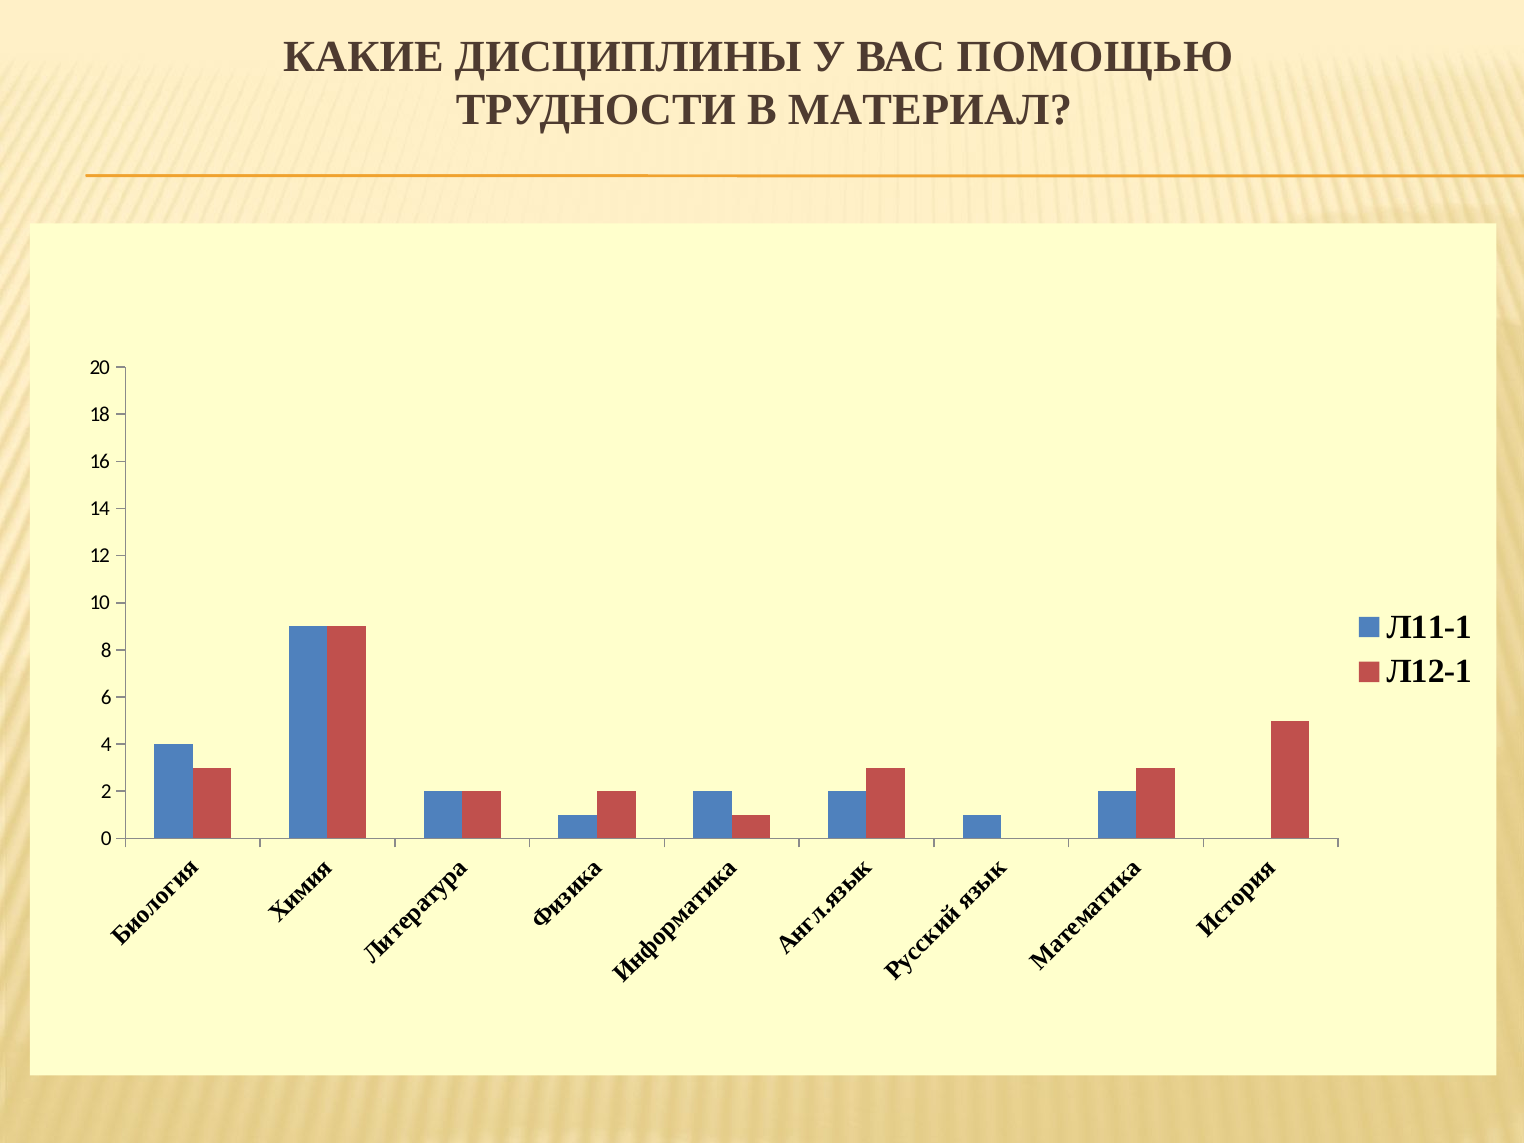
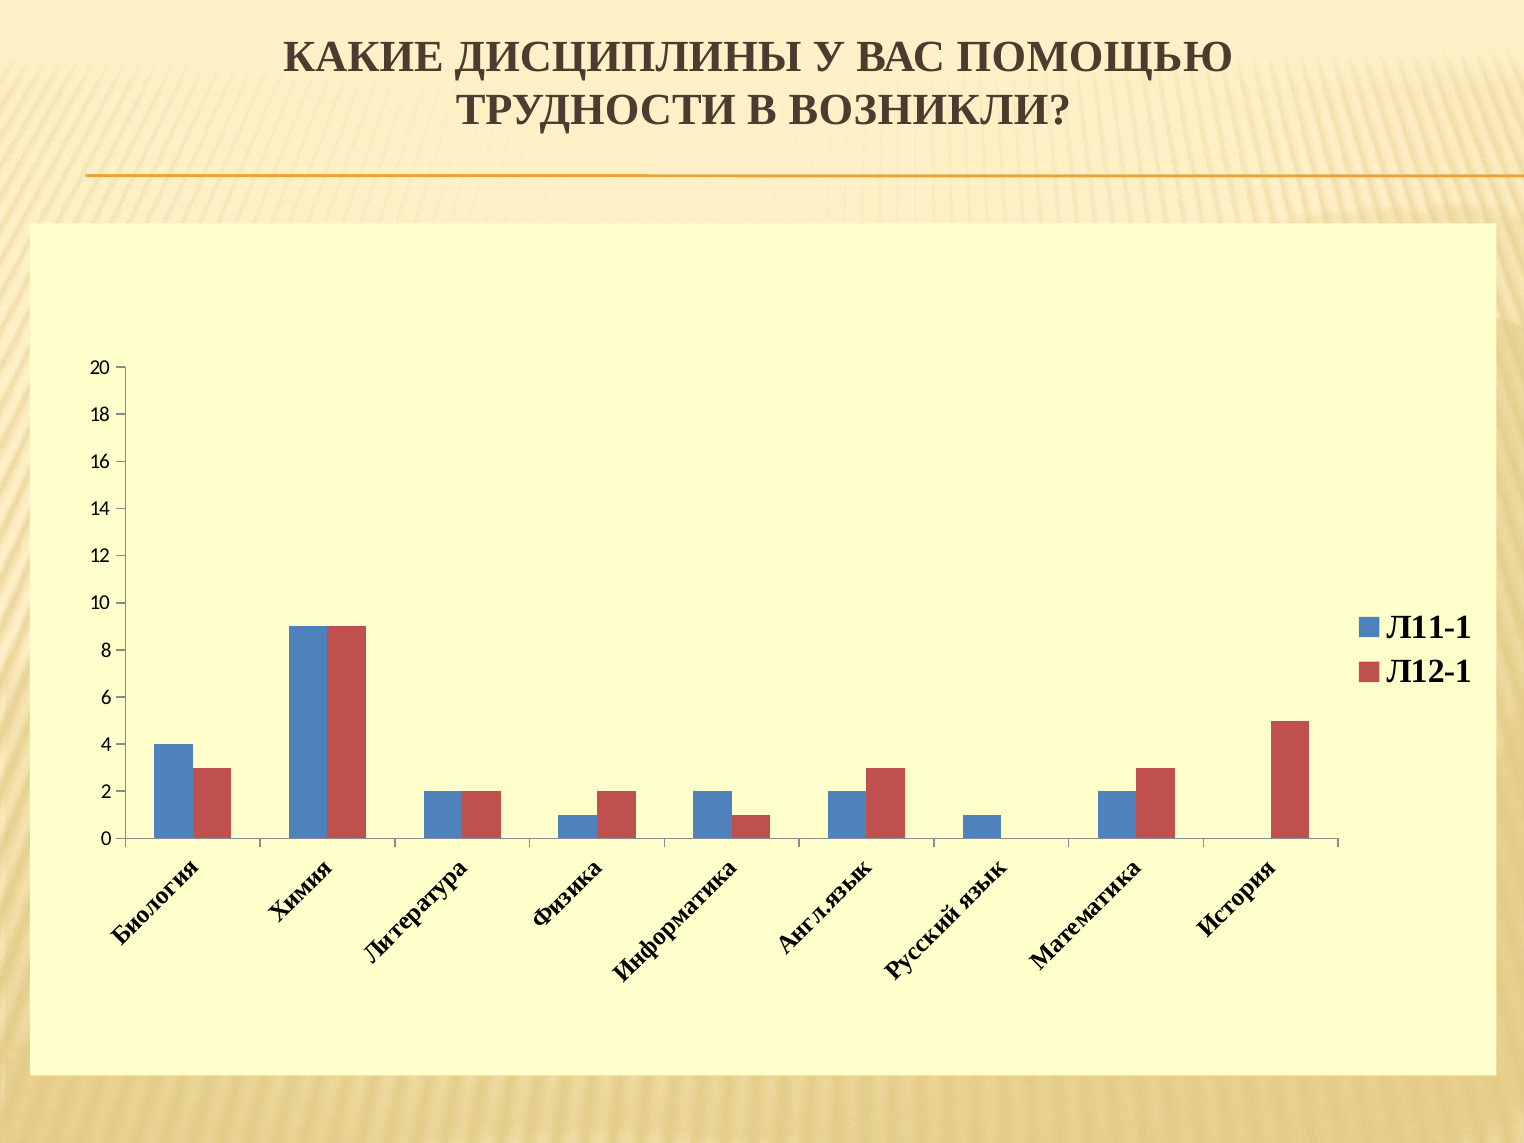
МАТЕРИАЛ: МАТЕРИАЛ -> ВОЗНИКЛИ
